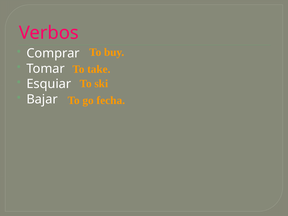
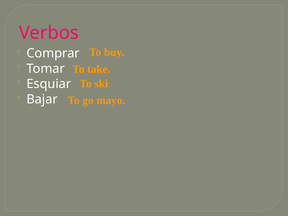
fecha: fecha -> mayo
